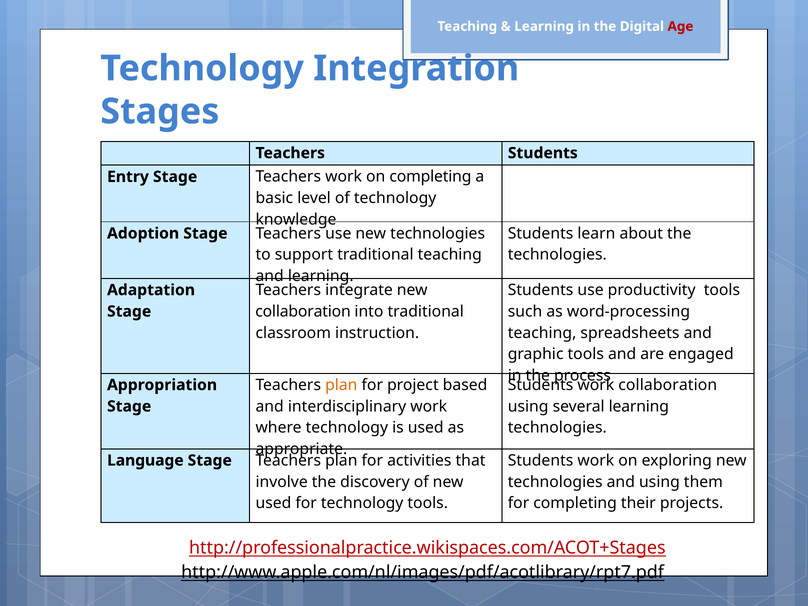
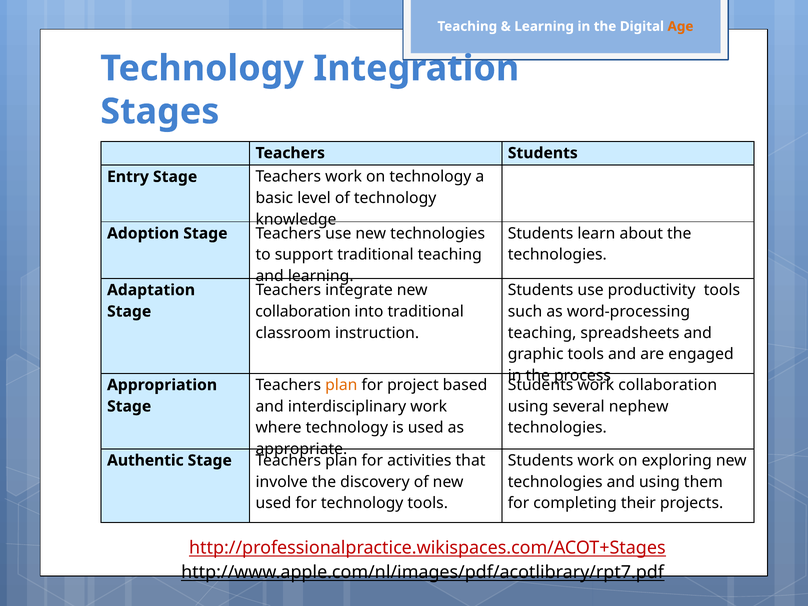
Age colour: red -> orange
on completing: completing -> technology
several learning: learning -> nephew
Language: Language -> Authentic
